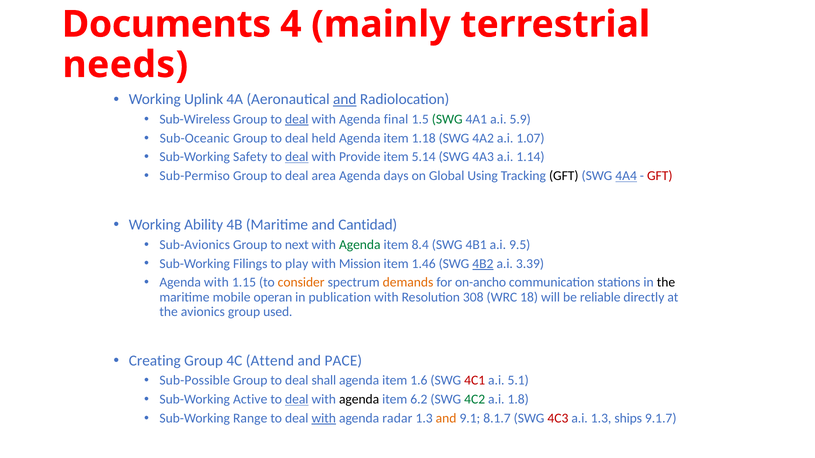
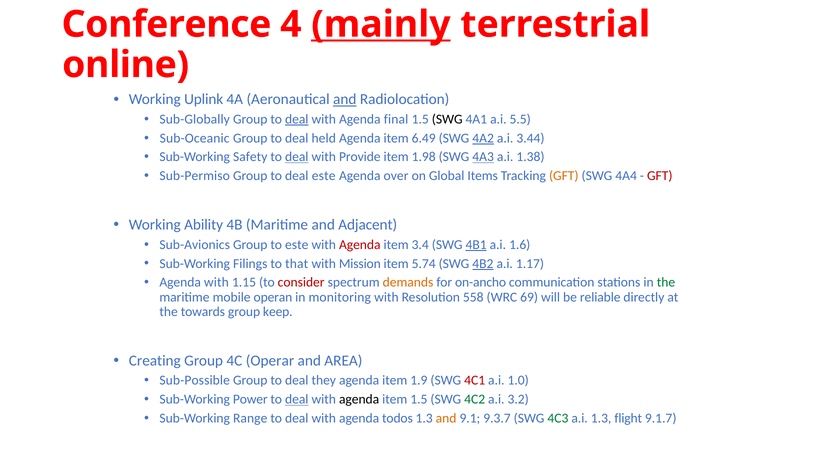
Documents: Documents -> Conference
mainly underline: none -> present
needs: needs -> online
Sub-Wireless: Sub-Wireless -> Sub-Globally
SWG at (447, 119) colour: green -> black
5.9: 5.9 -> 5.5
1.18: 1.18 -> 6.49
4A2 underline: none -> present
1.07: 1.07 -> 3.44
5.14: 5.14 -> 1.98
4A3 underline: none -> present
1.14: 1.14 -> 1.38
deal area: area -> este
days: days -> over
Using: Using -> Items
GFT at (564, 176) colour: black -> orange
4A4 underline: present -> none
Cantidad: Cantidad -> Adjacent
to next: next -> este
Agenda at (360, 245) colour: green -> red
8.4: 8.4 -> 3.4
4B1 underline: none -> present
9.5: 9.5 -> 1.6
play: play -> that
1.46: 1.46 -> 5.74
3.39: 3.39 -> 1.17
consider colour: orange -> red
the at (666, 283) colour: black -> green
publication: publication -> monitoring
308: 308 -> 558
18: 18 -> 69
avionics: avionics -> towards
used: used -> keep
Attend: Attend -> Operar
PACE: PACE -> AREA
shall: shall -> they
1.6: 1.6 -> 1.9
5.1: 5.1 -> 1.0
Active: Active -> Power
item 6.2: 6.2 -> 1.5
1.8: 1.8 -> 3.2
with at (324, 419) underline: present -> none
radar: radar -> todos
8.1.7: 8.1.7 -> 9.3.7
4C3 colour: red -> green
ships: ships -> flight
